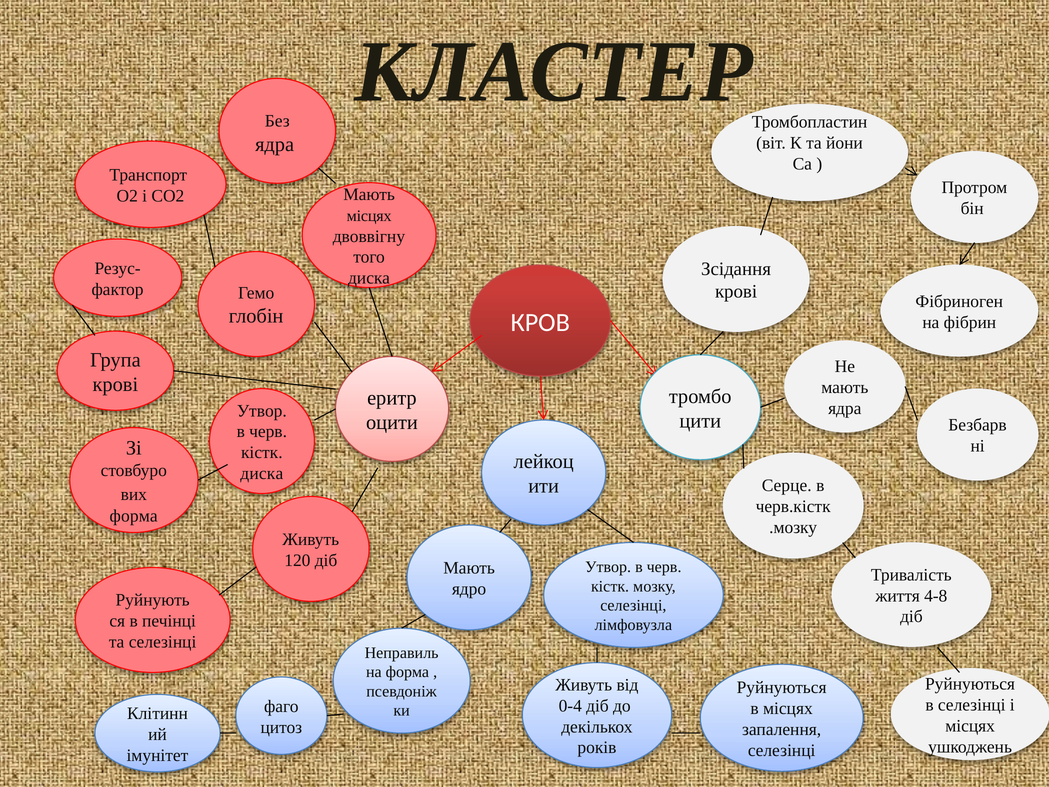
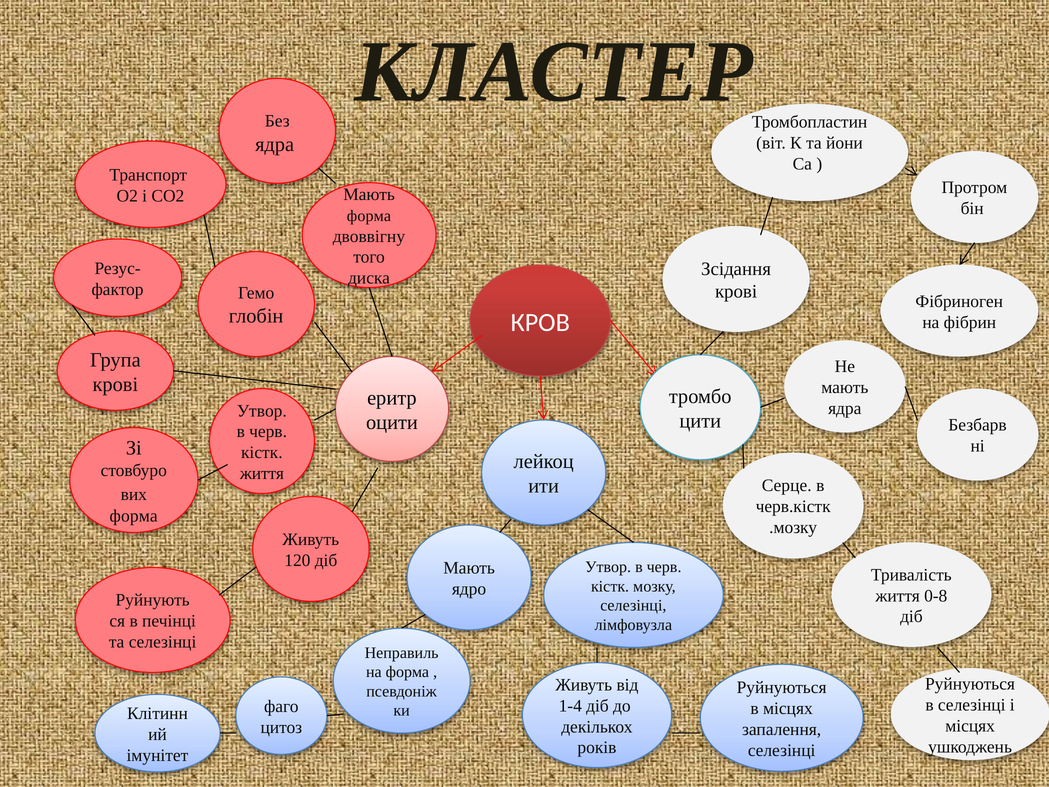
місцях at (369, 216): місцях -> форма
диска at (262, 474): диска -> життя
4-8: 4-8 -> 0-8
0-4: 0-4 -> 1-4
